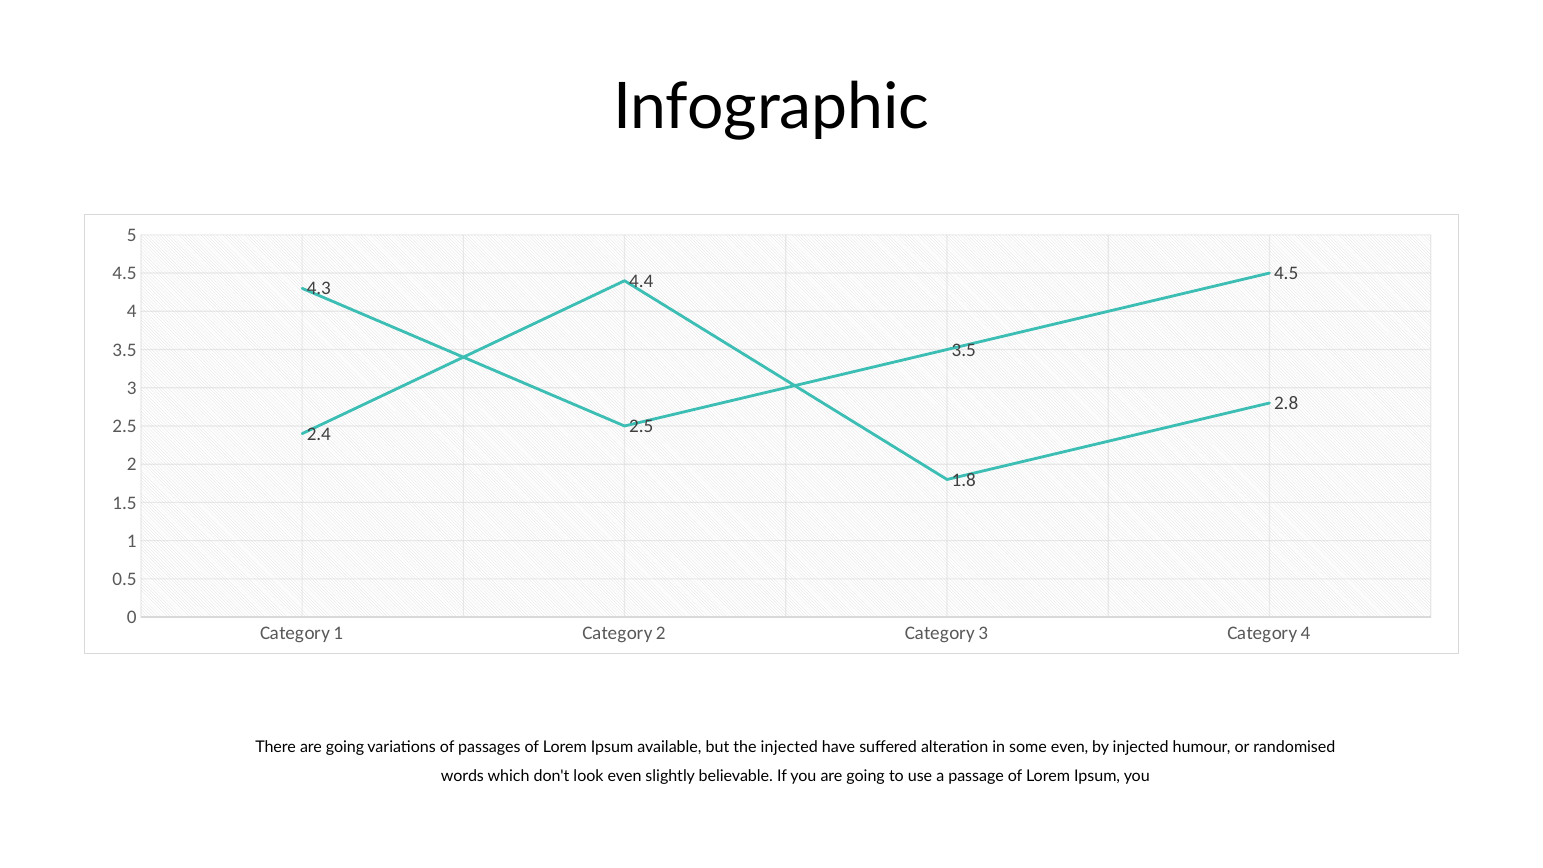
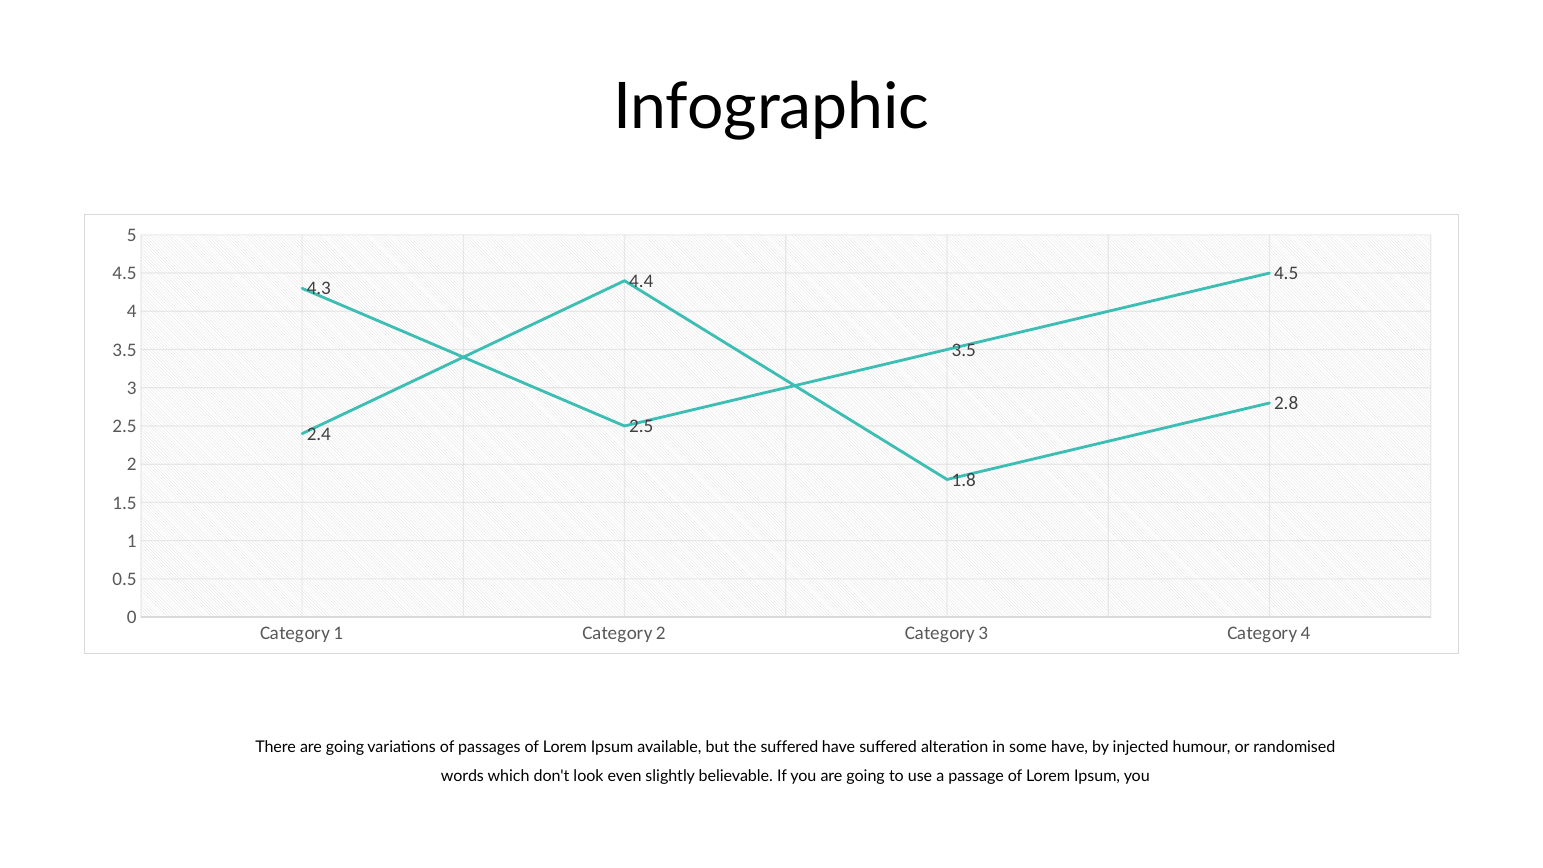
the injected: injected -> suffered
some even: even -> have
